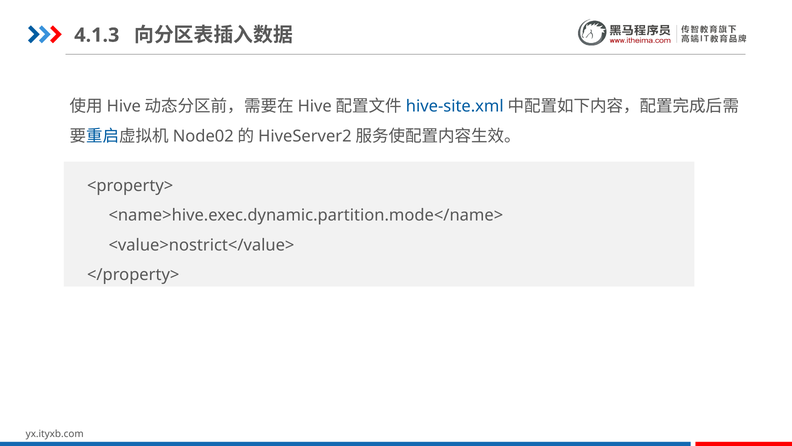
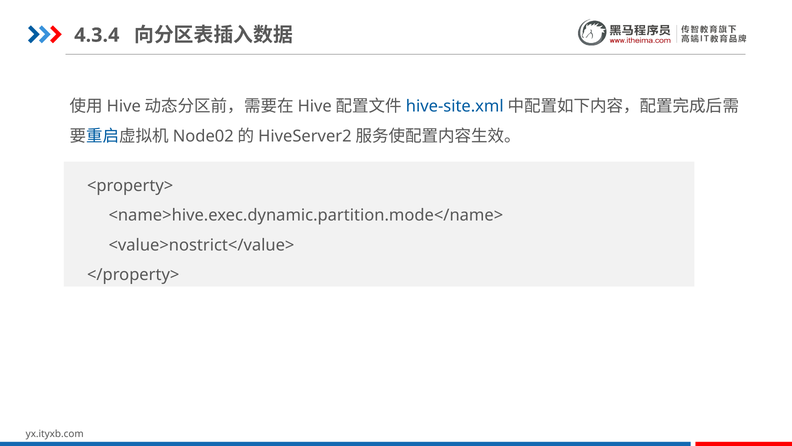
4.1.3: 4.1.3 -> 4.3.4
